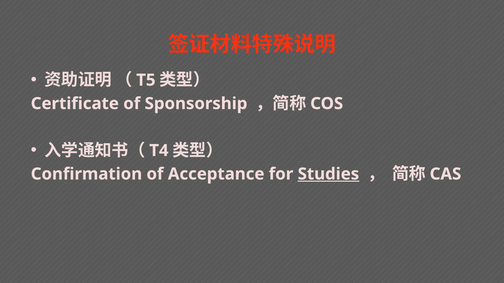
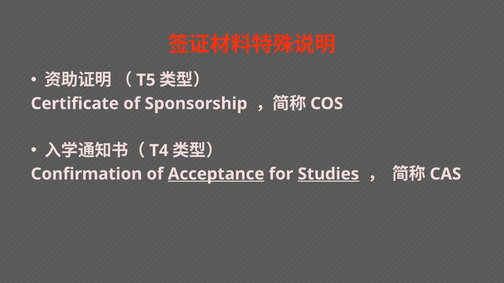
Acceptance underline: none -> present
